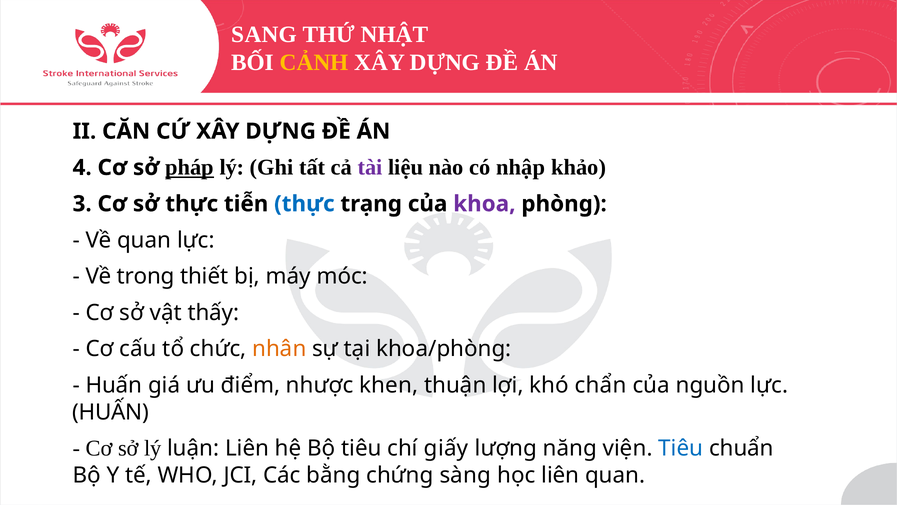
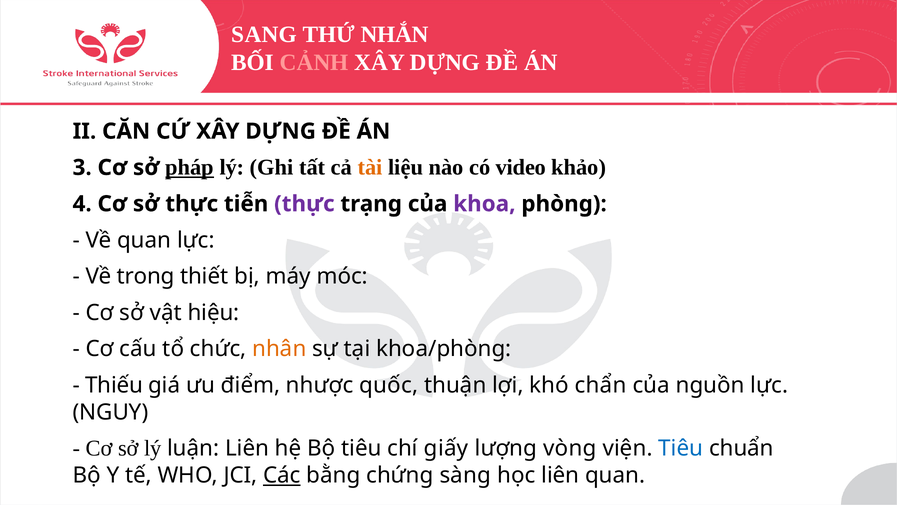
NHẬT: NHẬT -> NHẮN
CẢNH colour: yellow -> pink
4: 4 -> 3
tài colour: purple -> orange
nhập: nhập -> video
3: 3 -> 4
thực at (304, 204) colour: blue -> purple
thấy: thấy -> hiệu
Huấn at (114, 385): Huấn -> Thiếu
khen: khen -> quốc
HUẤN at (111, 412): HUẤN -> NGUY
năng: năng -> vòng
Các underline: none -> present
